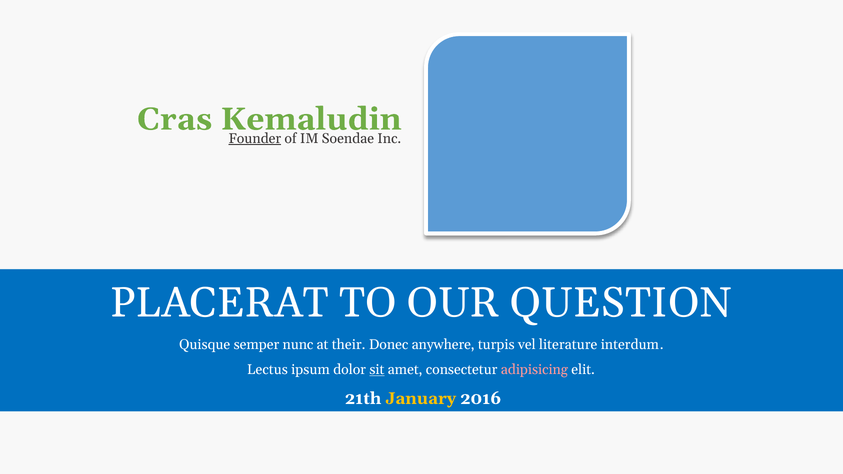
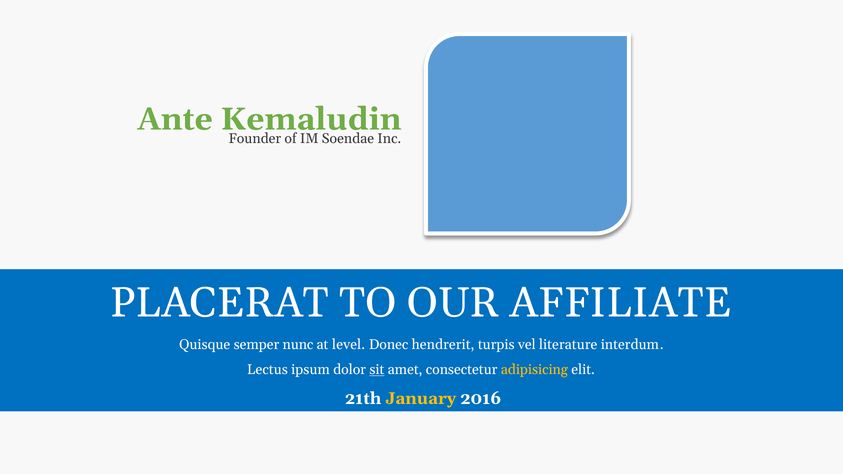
Cras: Cras -> Ante
Founder underline: present -> none
QUESTION: QUESTION -> AFFILIATE
their: their -> level
anywhere: anywhere -> hendrerit
adipisicing colour: pink -> yellow
